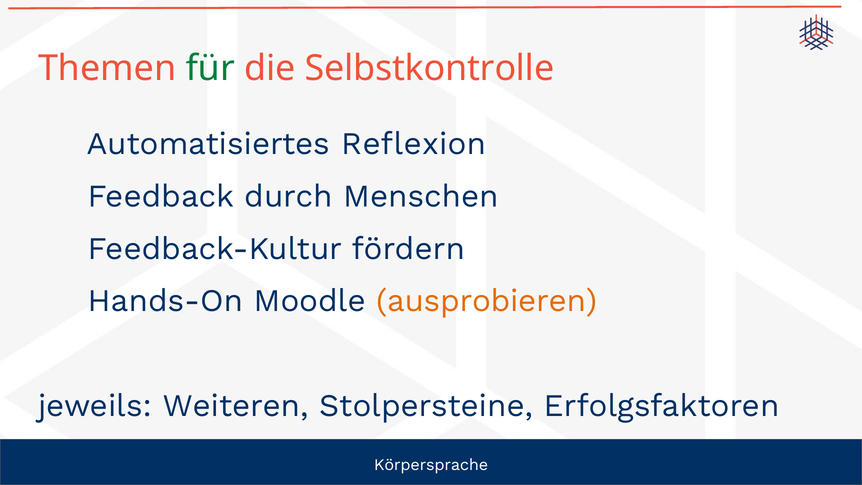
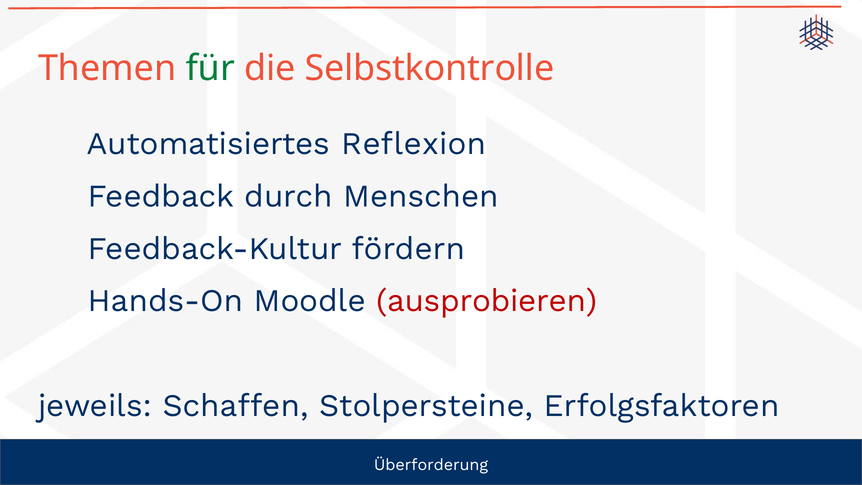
ausprobieren colour: orange -> red
Weiteren: Weiteren -> Schaffen
Körpersprache: Körpersprache -> Überforderung
